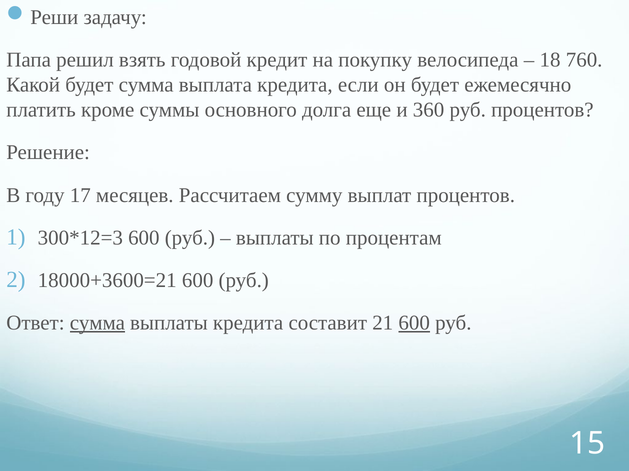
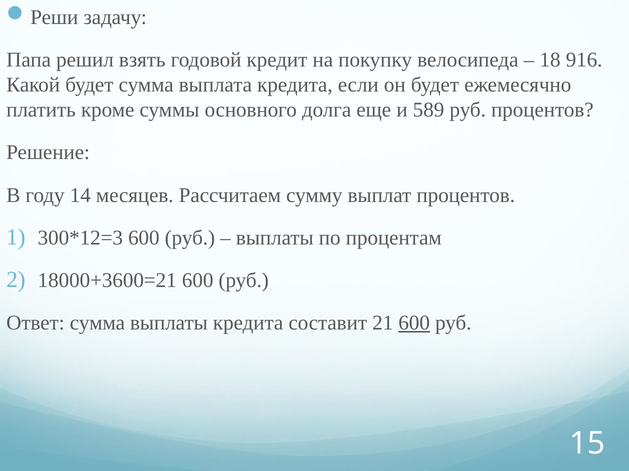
760: 760 -> 916
360: 360 -> 589
17: 17 -> 14
сумма at (97, 323) underline: present -> none
